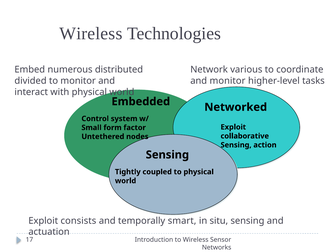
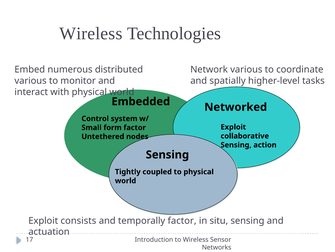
and monitor: monitor -> spatially
divided at (31, 80): divided -> various
temporally smart: smart -> factor
